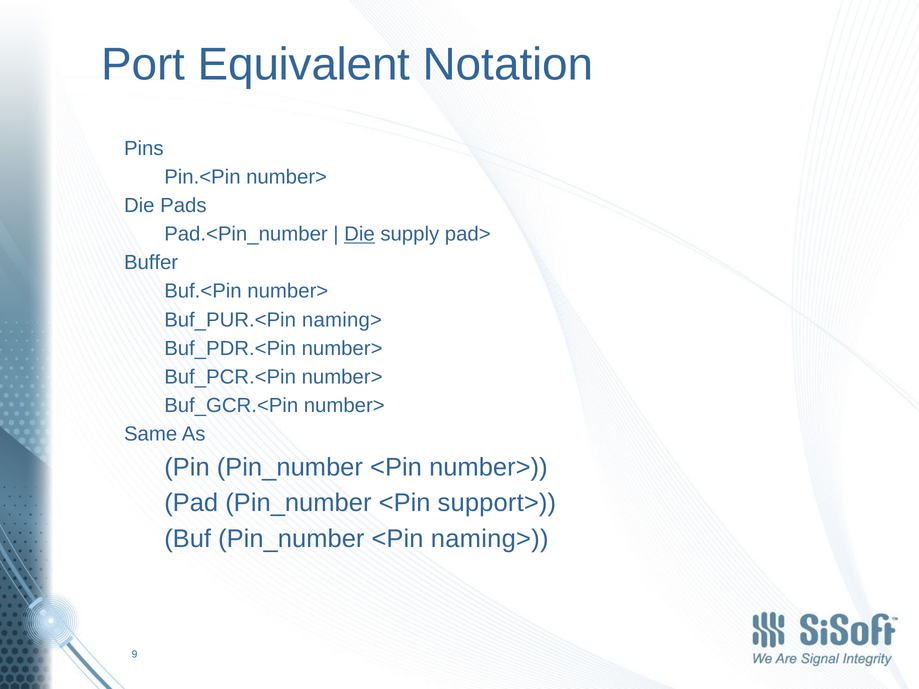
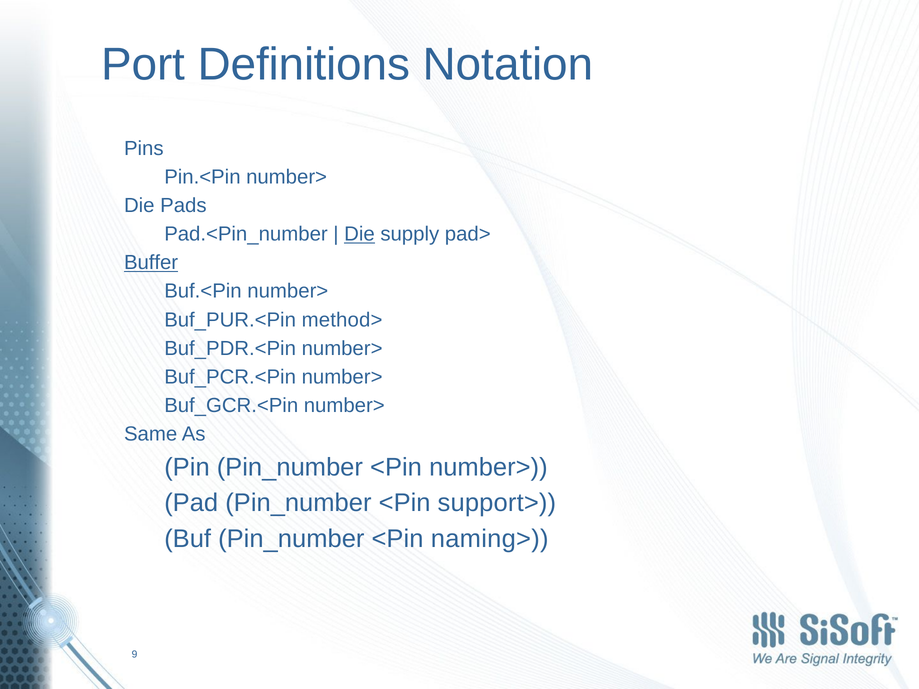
Equivalent: Equivalent -> Definitions
Buffer underline: none -> present
Buf_PUR.<Pin naming>: naming> -> method>
